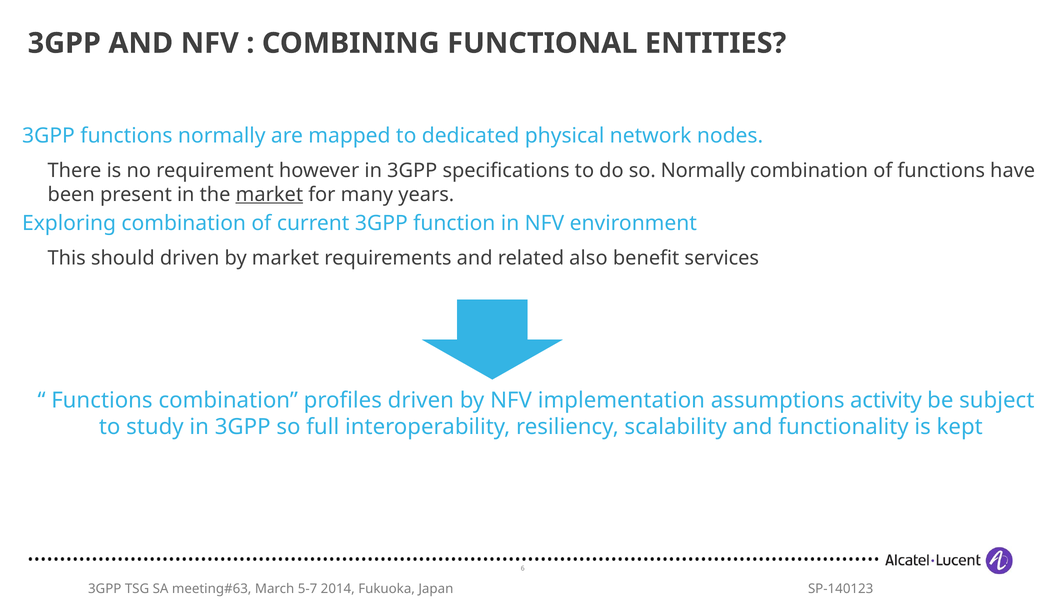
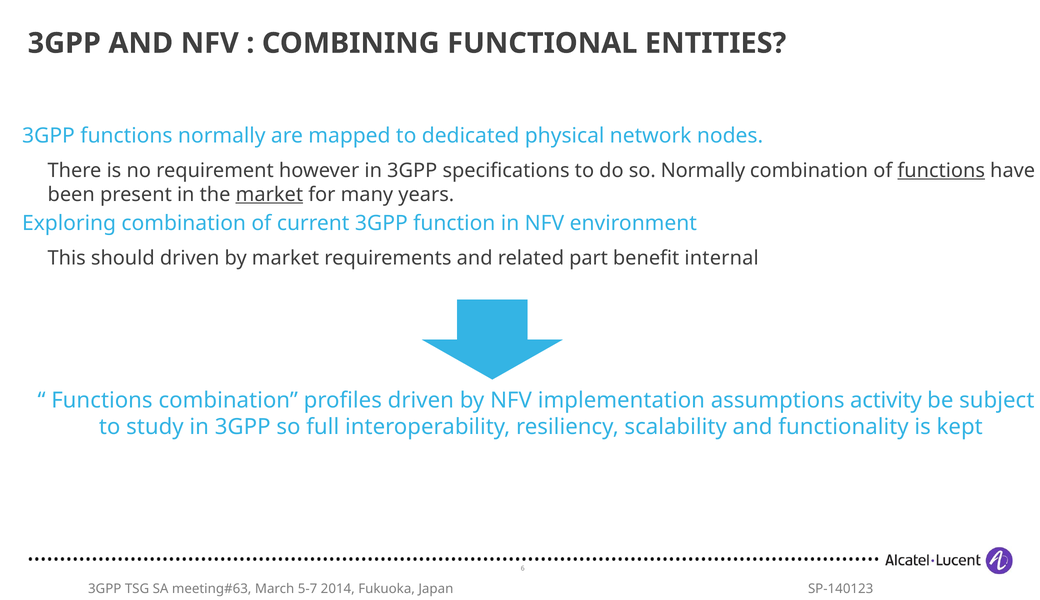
functions at (941, 171) underline: none -> present
also: also -> part
services: services -> internal
